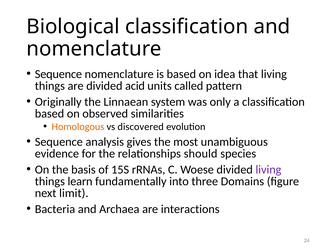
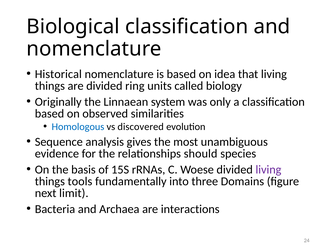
Sequence at (58, 74): Sequence -> Historical
acid: acid -> ring
pattern: pattern -> biology
Homologous colour: orange -> blue
learn: learn -> tools
